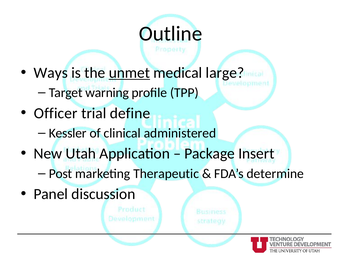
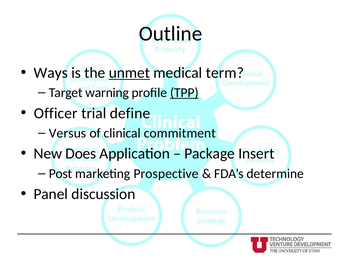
large: large -> term
TPP underline: none -> present
Kessler: Kessler -> Versus
administered: administered -> commitment
Utah: Utah -> Does
Therapeutic: Therapeutic -> Prospective
